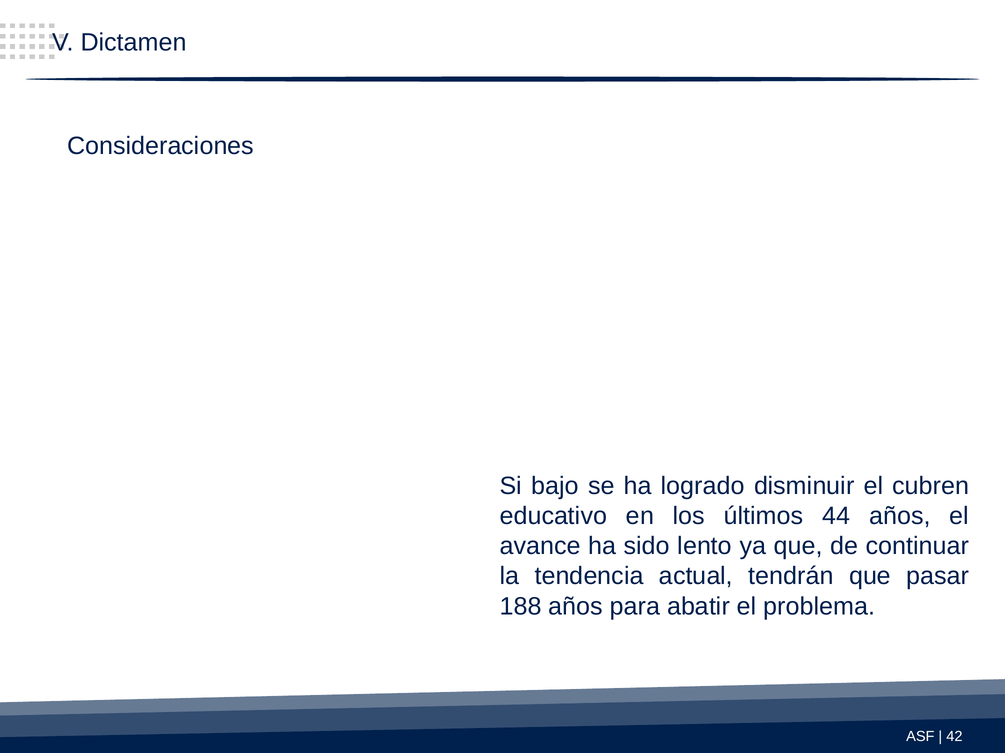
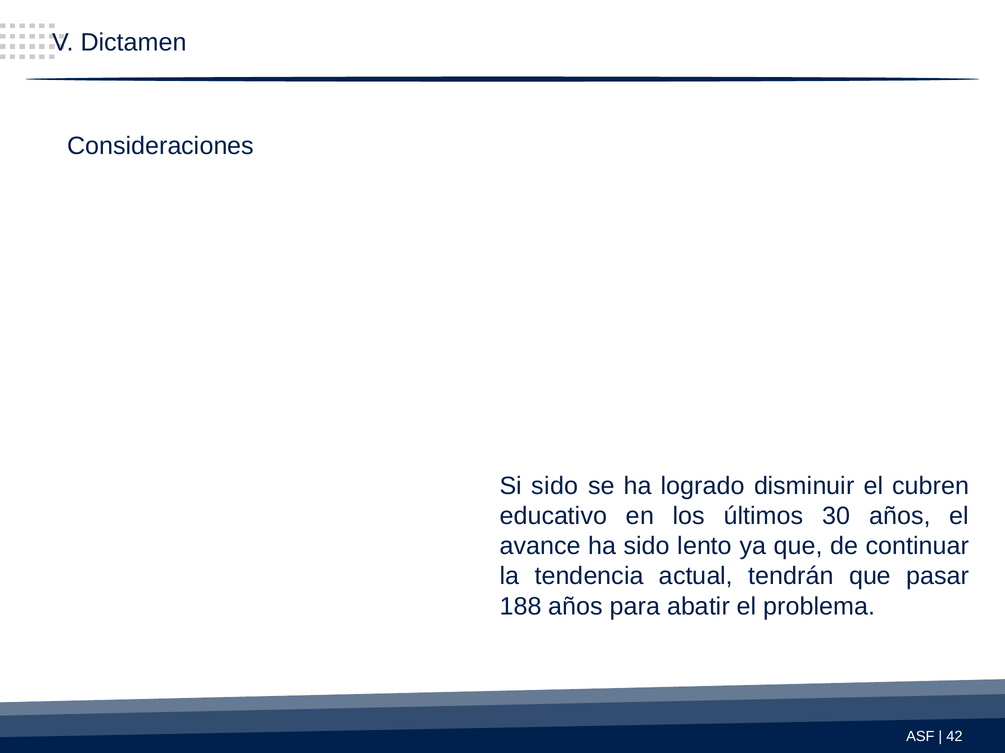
Si bajo: bajo -> sido
44: 44 -> 30
